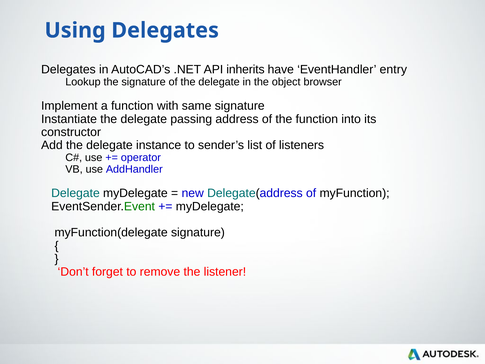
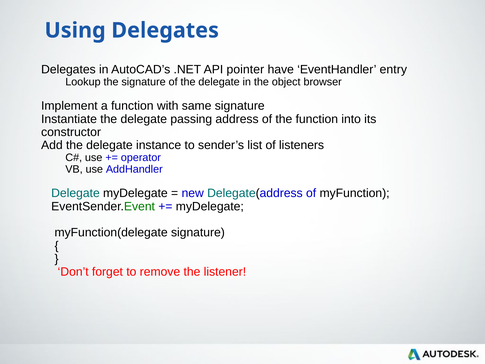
inherits: inherits -> pointer
